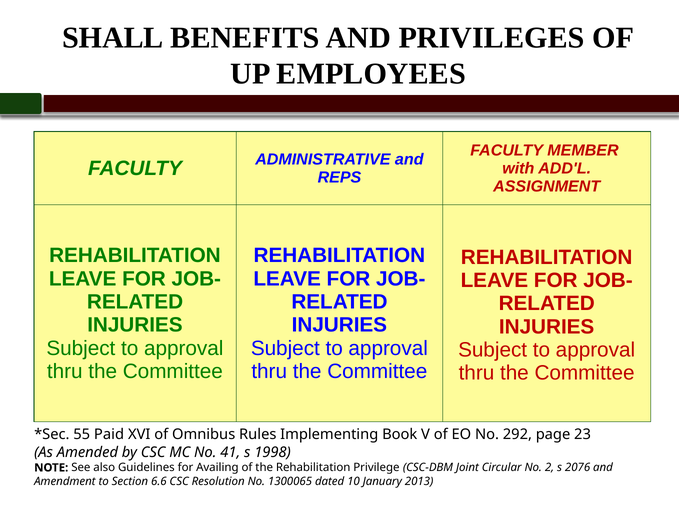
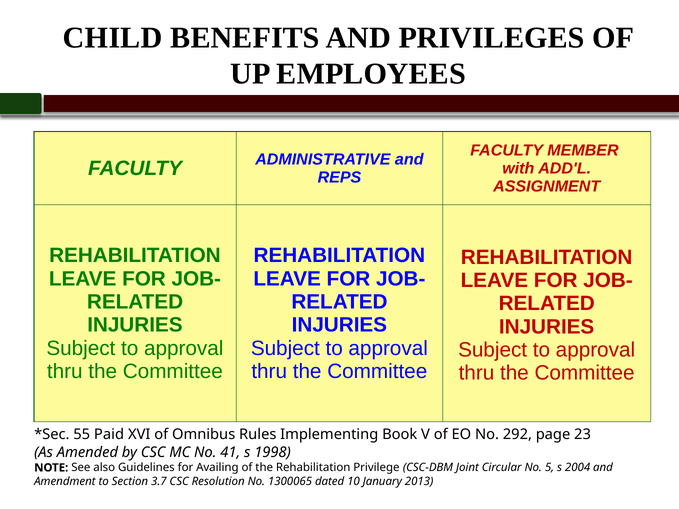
SHALL: SHALL -> CHILD
2: 2 -> 5
2076: 2076 -> 2004
6.6: 6.6 -> 3.7
